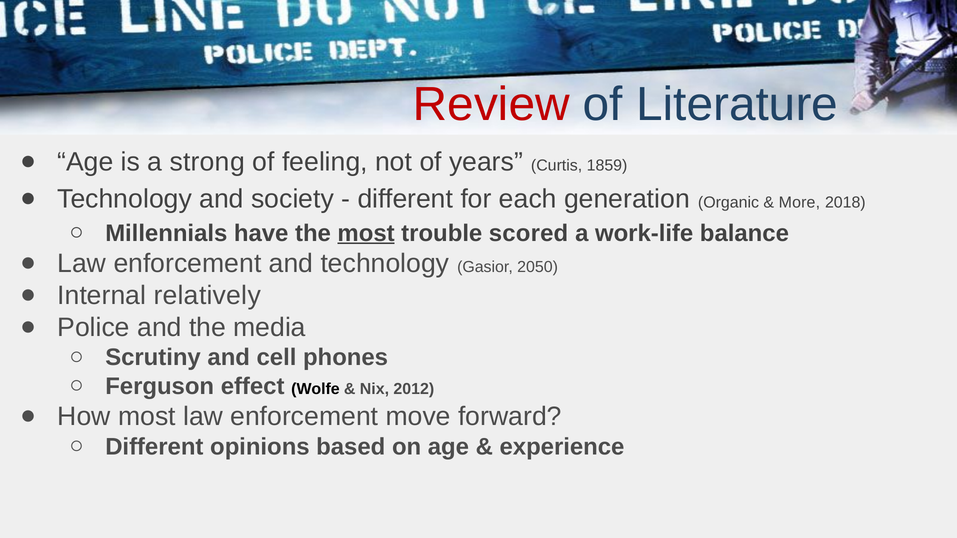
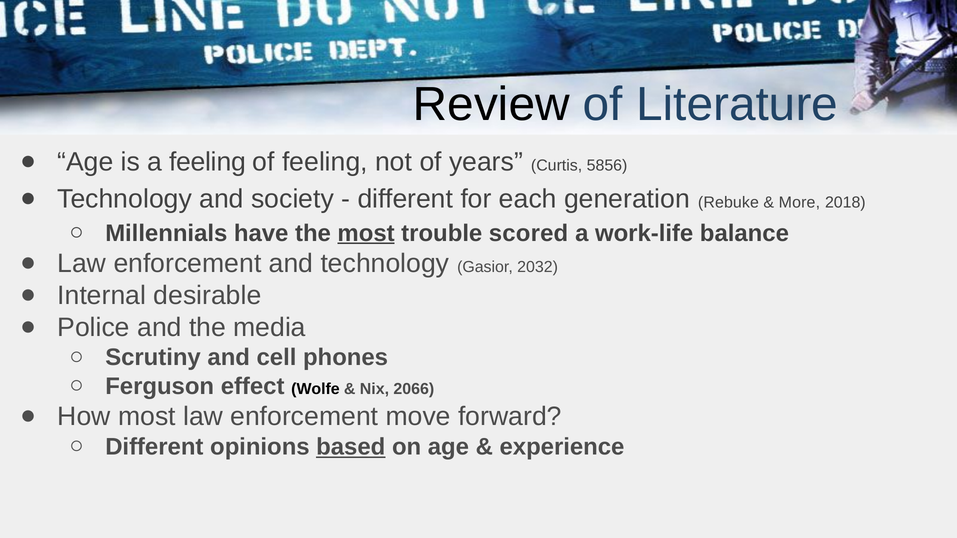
Review colour: red -> black
a strong: strong -> feeling
1859: 1859 -> 5856
Organic: Organic -> Rebuke
2050: 2050 -> 2032
relatively: relatively -> desirable
2012: 2012 -> 2066
based underline: none -> present
